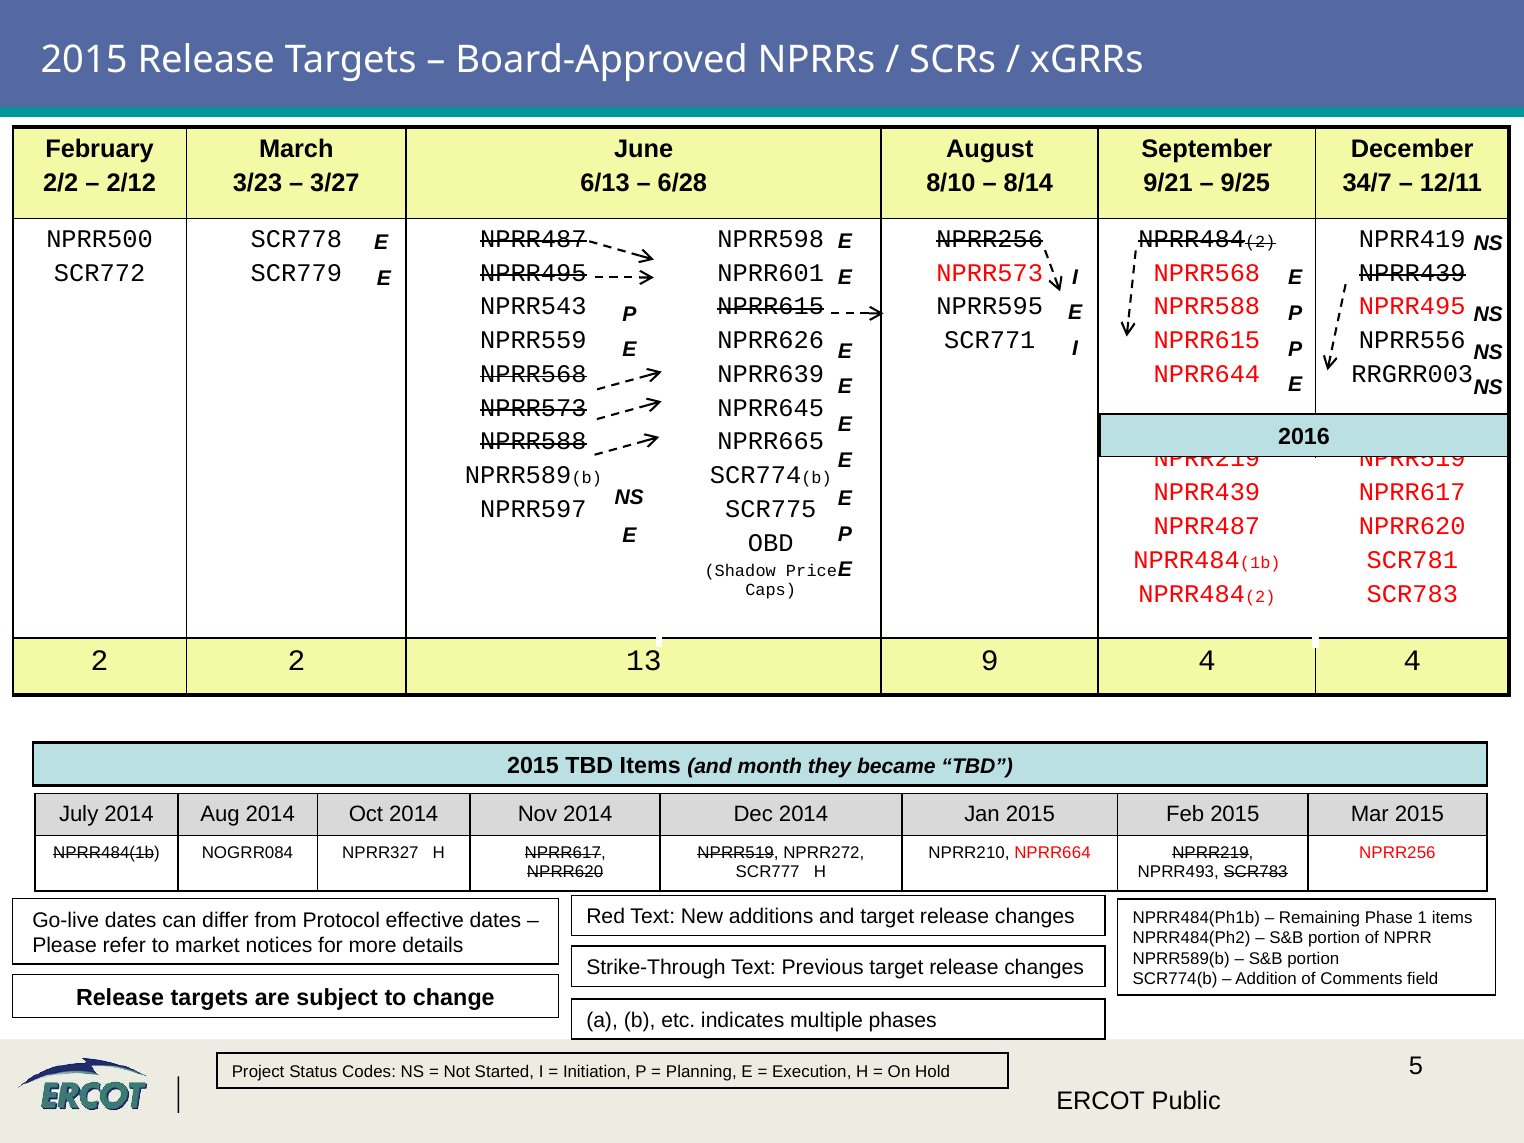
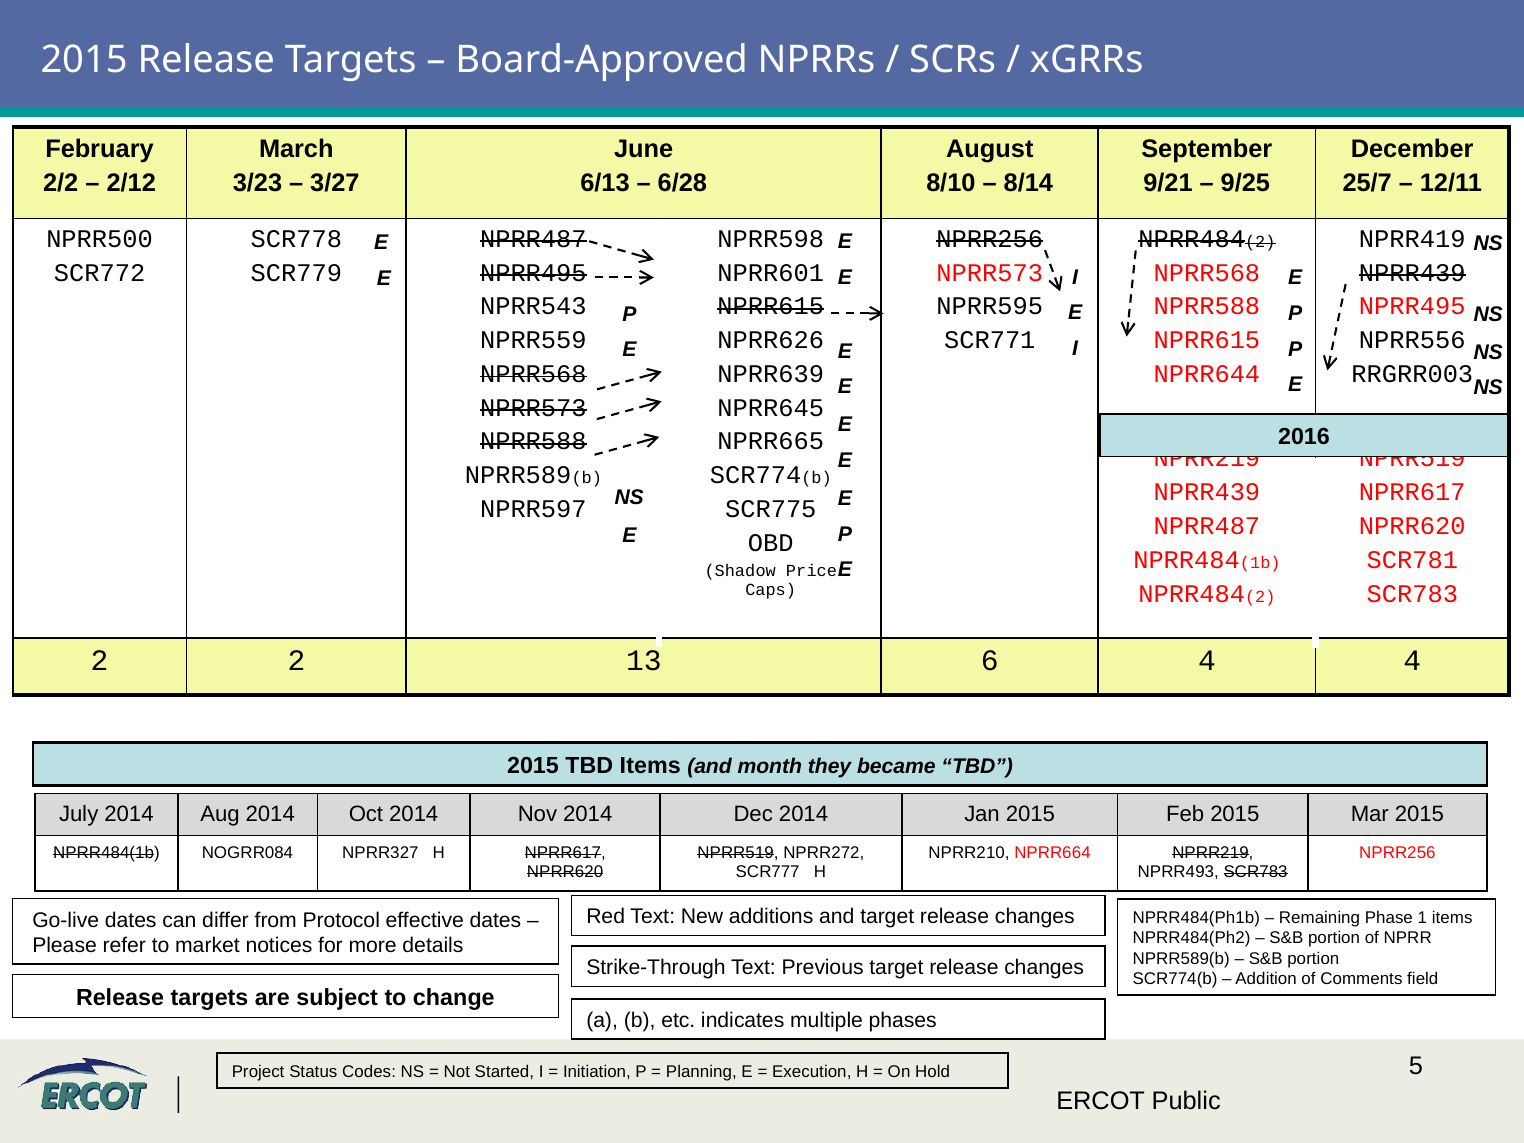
34/7: 34/7 -> 25/7
9: 9 -> 6
